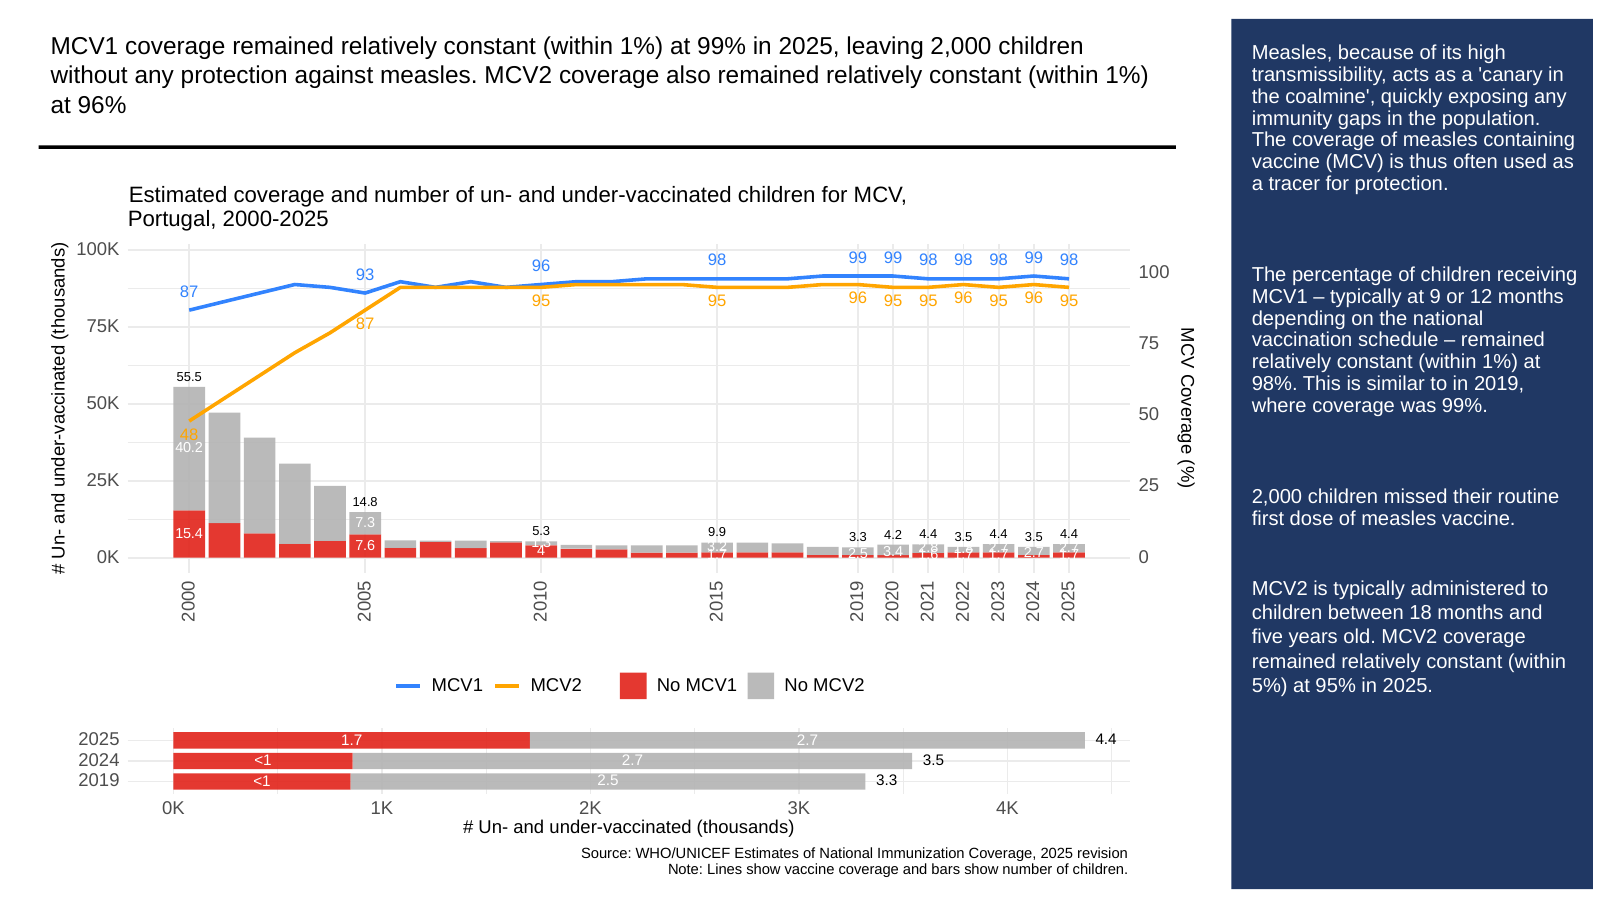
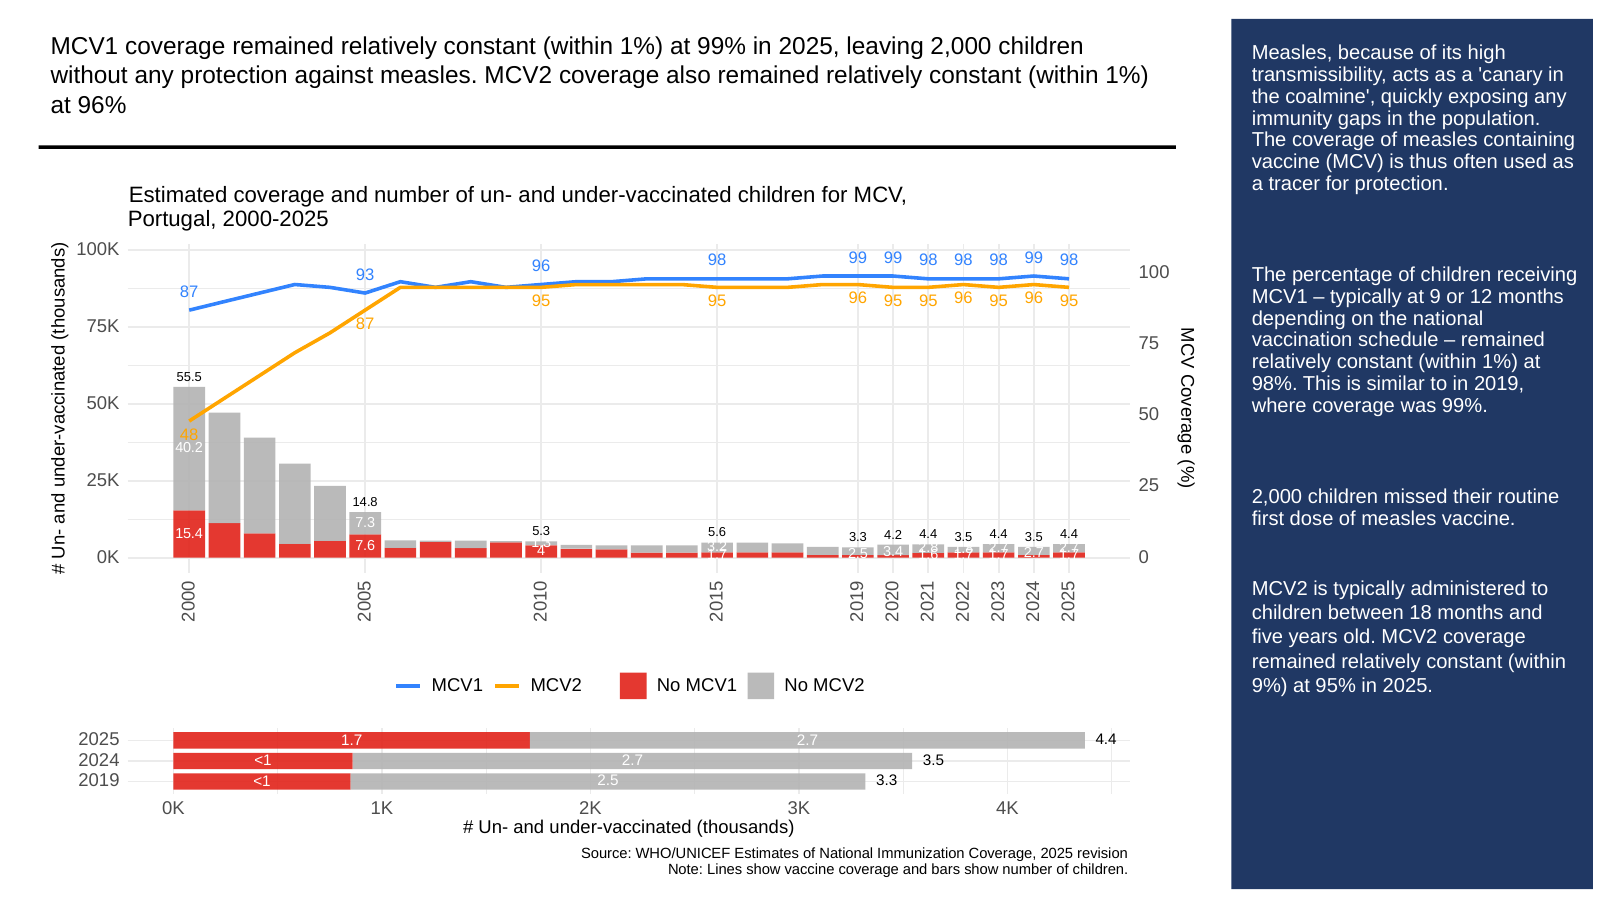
9.9: 9.9 -> 5.6
5%: 5% -> 9%
